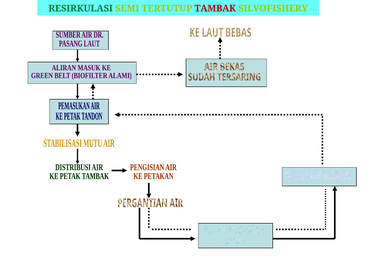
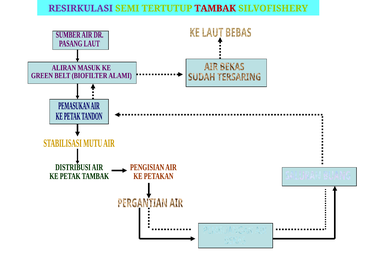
RESIRKULASI colour: green -> purple
